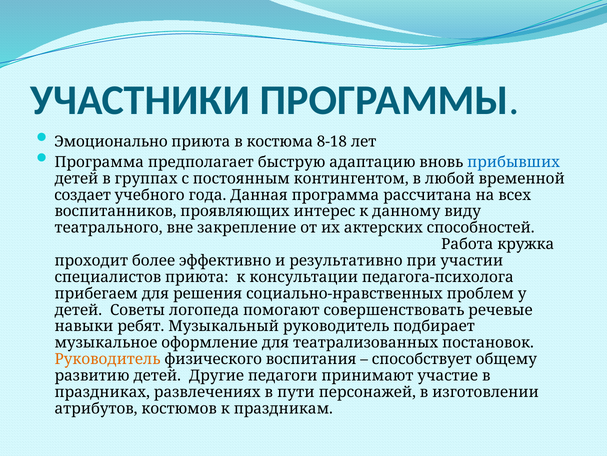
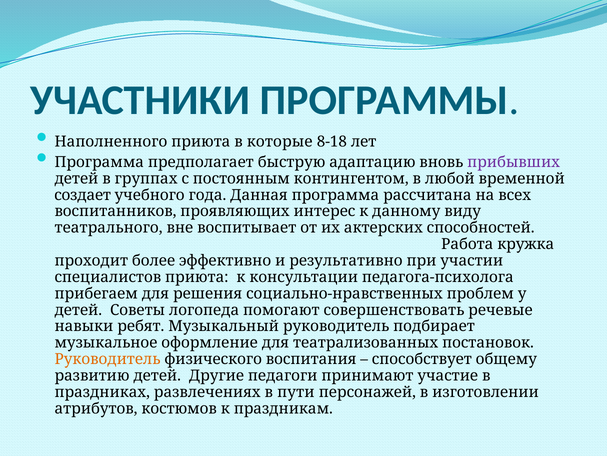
Эмоционально: Эмоционально -> Наполненного
костюма: костюма -> которые
прибывших colour: blue -> purple
закрепление: закрепление -> воспитывает
